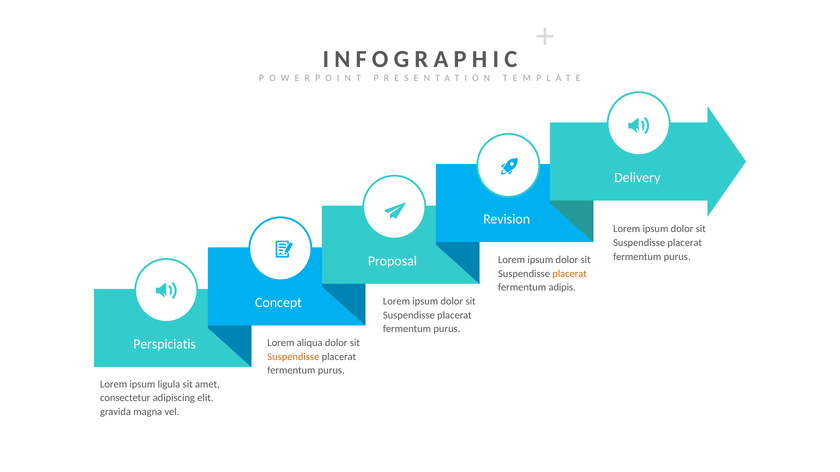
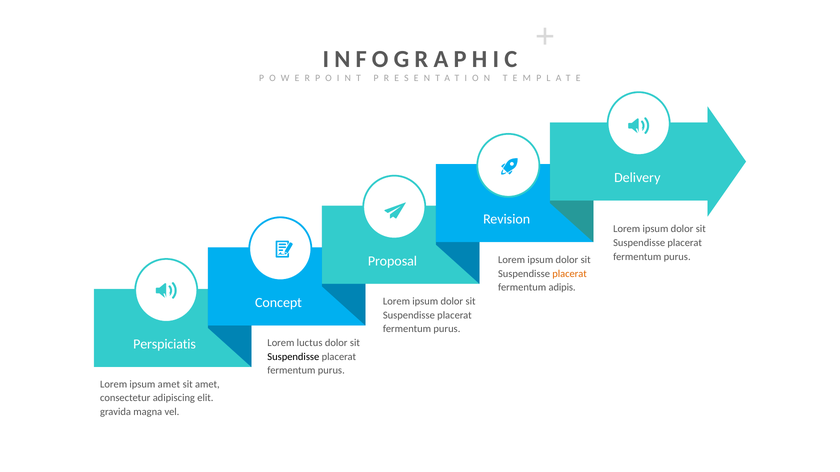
aliqua: aliqua -> luctus
Suspendisse at (293, 357) colour: orange -> black
ipsum ligula: ligula -> amet
